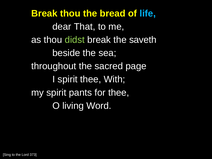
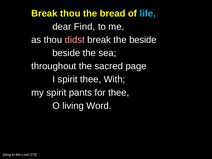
That: That -> Find
didst colour: light green -> pink
the saveth: saveth -> beside
